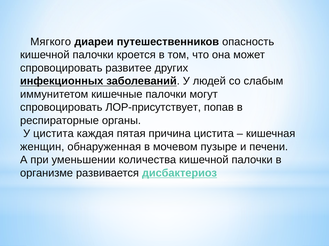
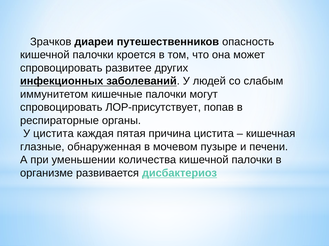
Мягкого: Мягкого -> Зрачков
женщин: женщин -> глазные
